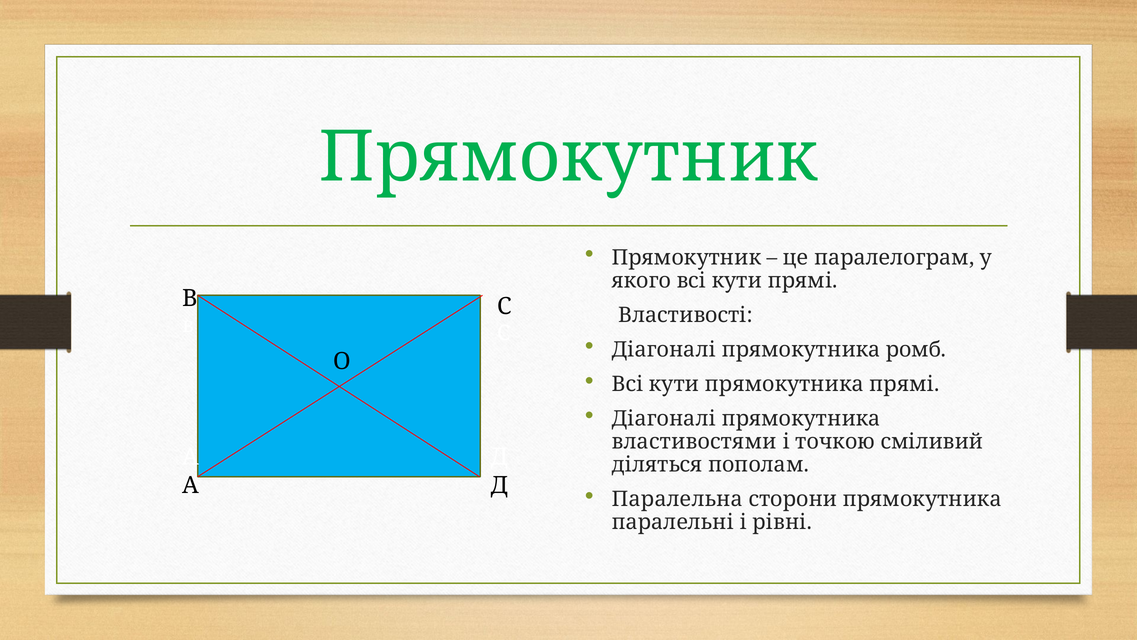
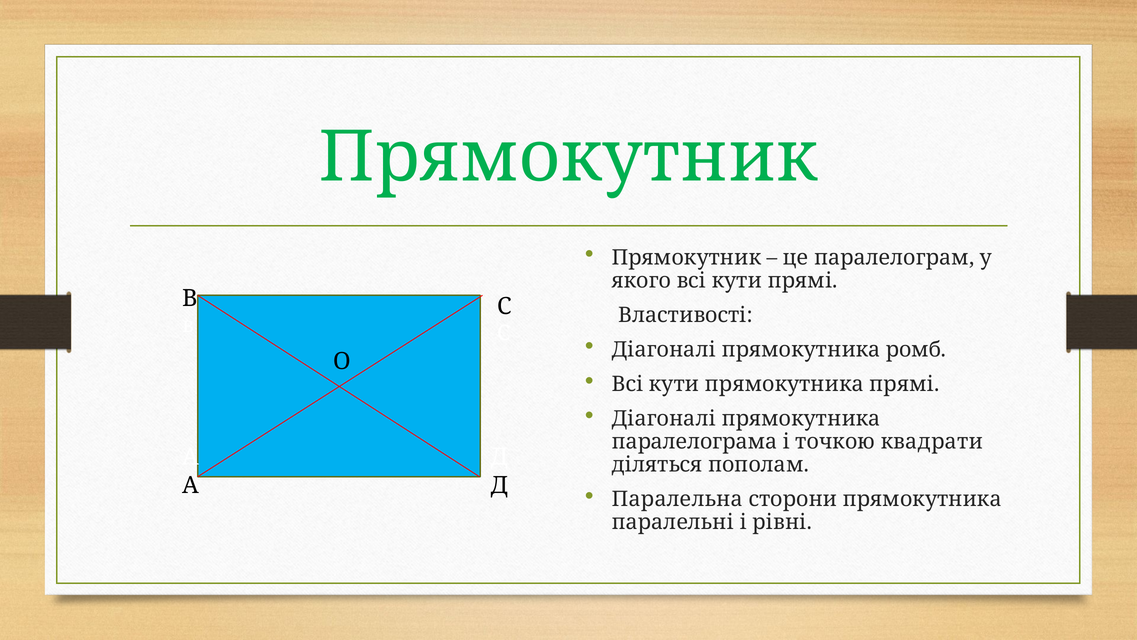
властивостями: властивостями -> паралелограма
сміливий: сміливий -> квадрати
